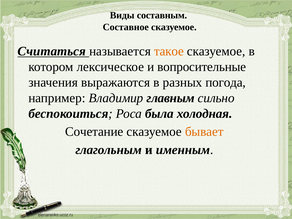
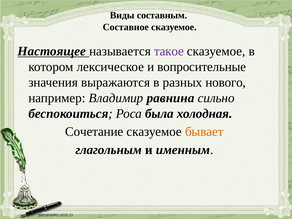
Считаться: Считаться -> Настоящее
такое colour: orange -> purple
погода: погода -> нового
главным: главным -> равнина
